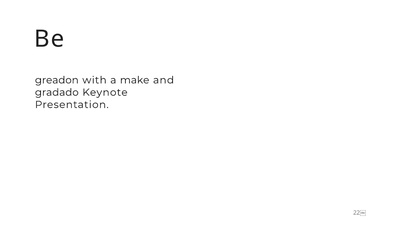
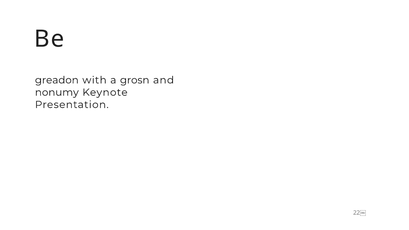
make: make -> grosn
gradado: gradado -> nonumy
